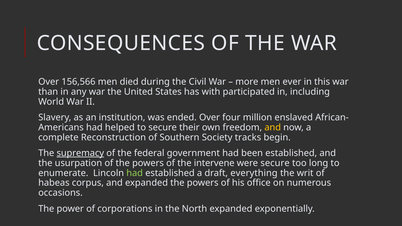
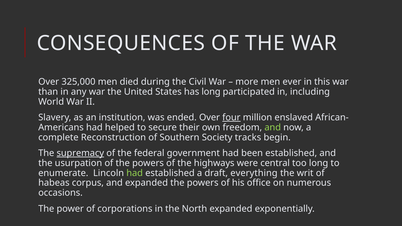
156,566: 156,566 -> 325,000
has with: with -> long
four underline: none -> present
and at (273, 127) colour: yellow -> light green
intervene: intervene -> highways
were secure: secure -> central
